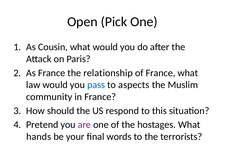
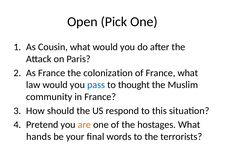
relationship: relationship -> colonization
aspects: aspects -> thought
are colour: purple -> orange
